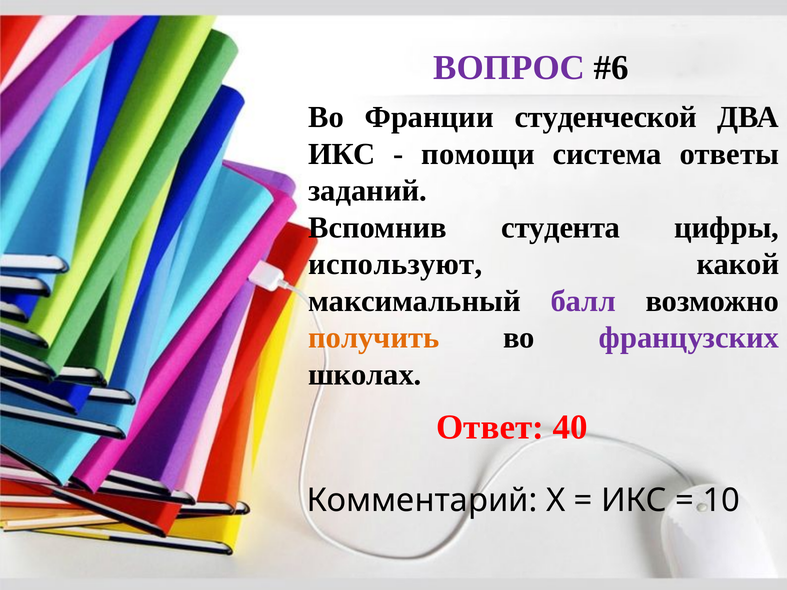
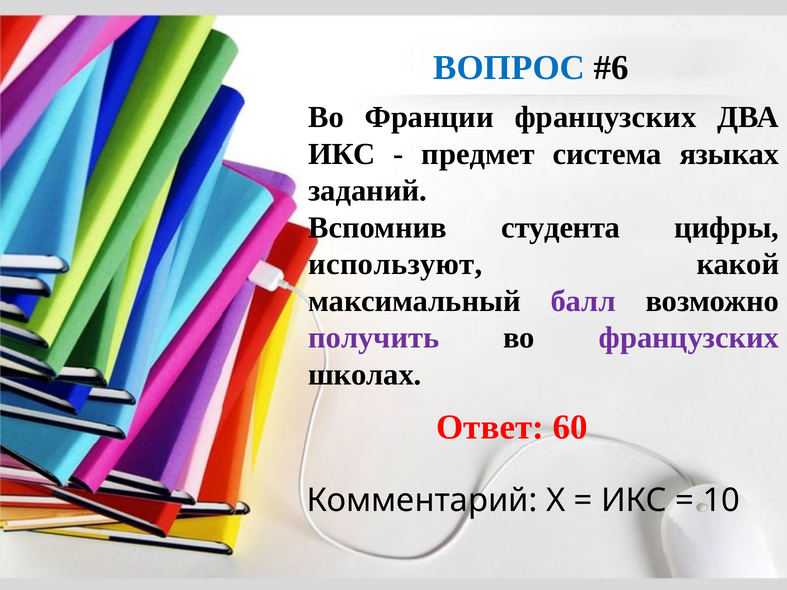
ВОПРОС colour: purple -> blue
Франции студенческой: студенческой -> французских
помощи: помощи -> предмет
ответы: ответы -> языках
получить colour: orange -> purple
40: 40 -> 60
